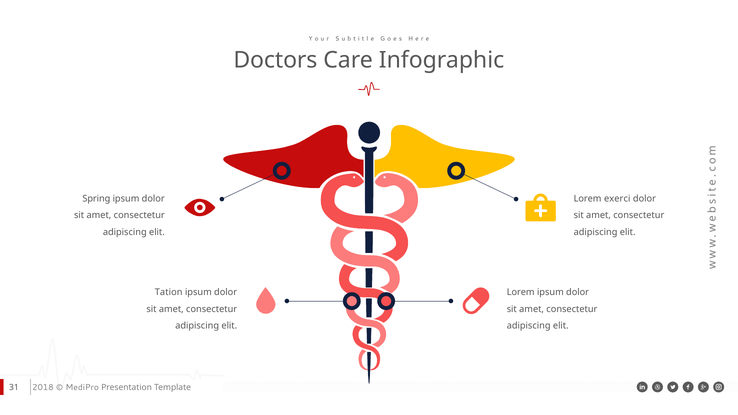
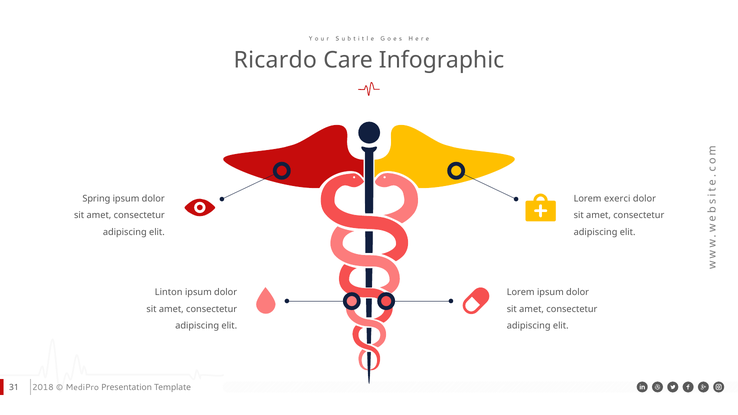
Doctors: Doctors -> Ricardo
Tation: Tation -> Linton
